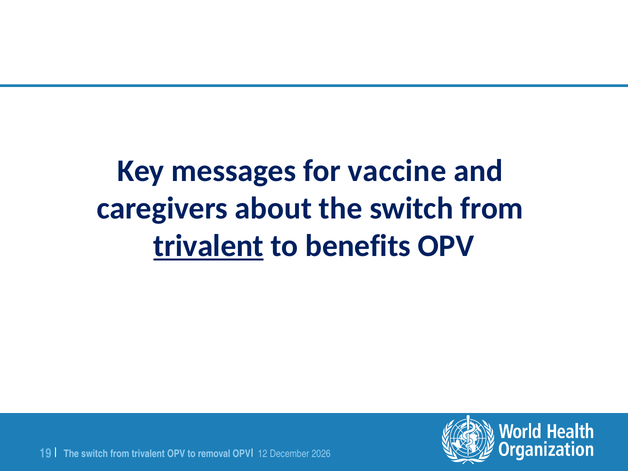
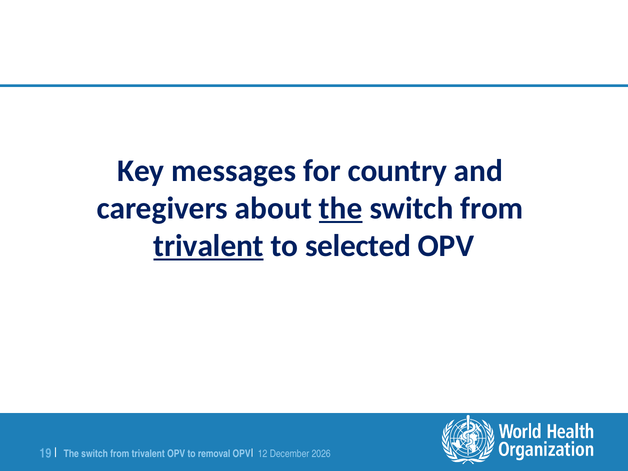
vaccine: vaccine -> country
the at (341, 208) underline: none -> present
benefits: benefits -> selected
